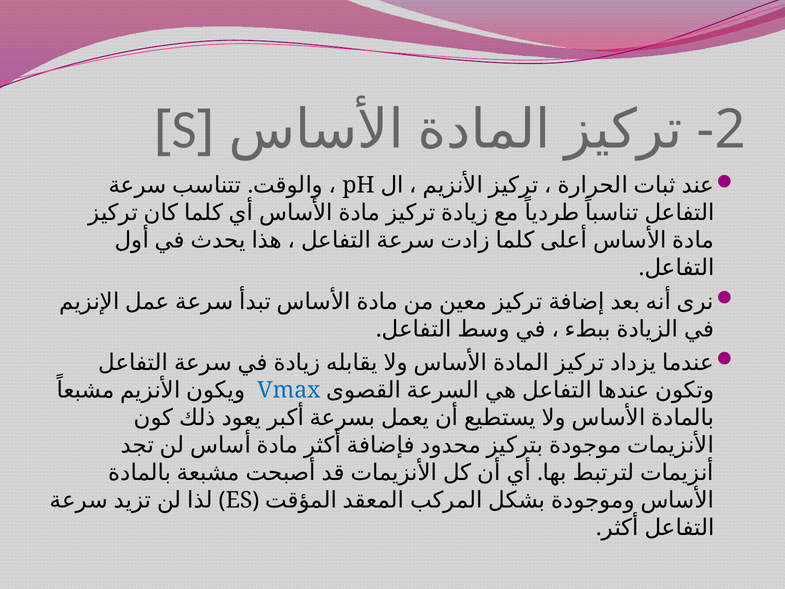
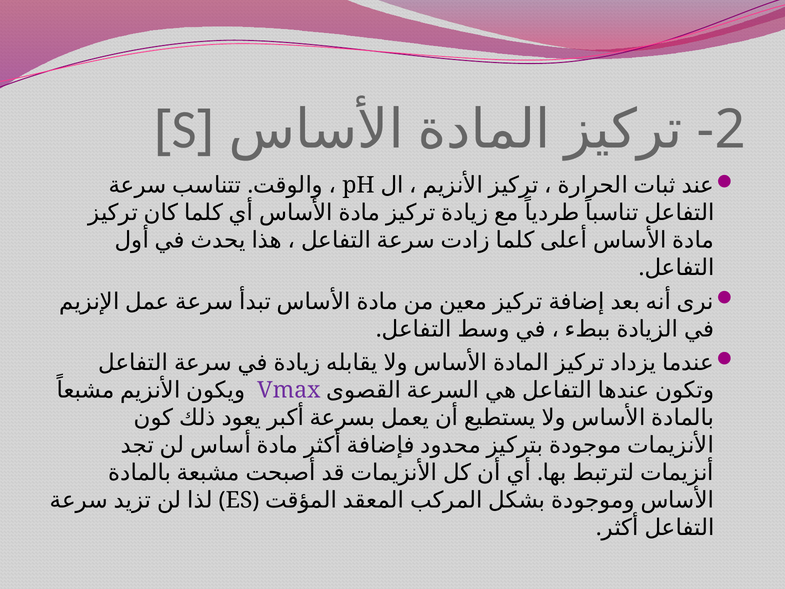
Vmax colour: blue -> purple
